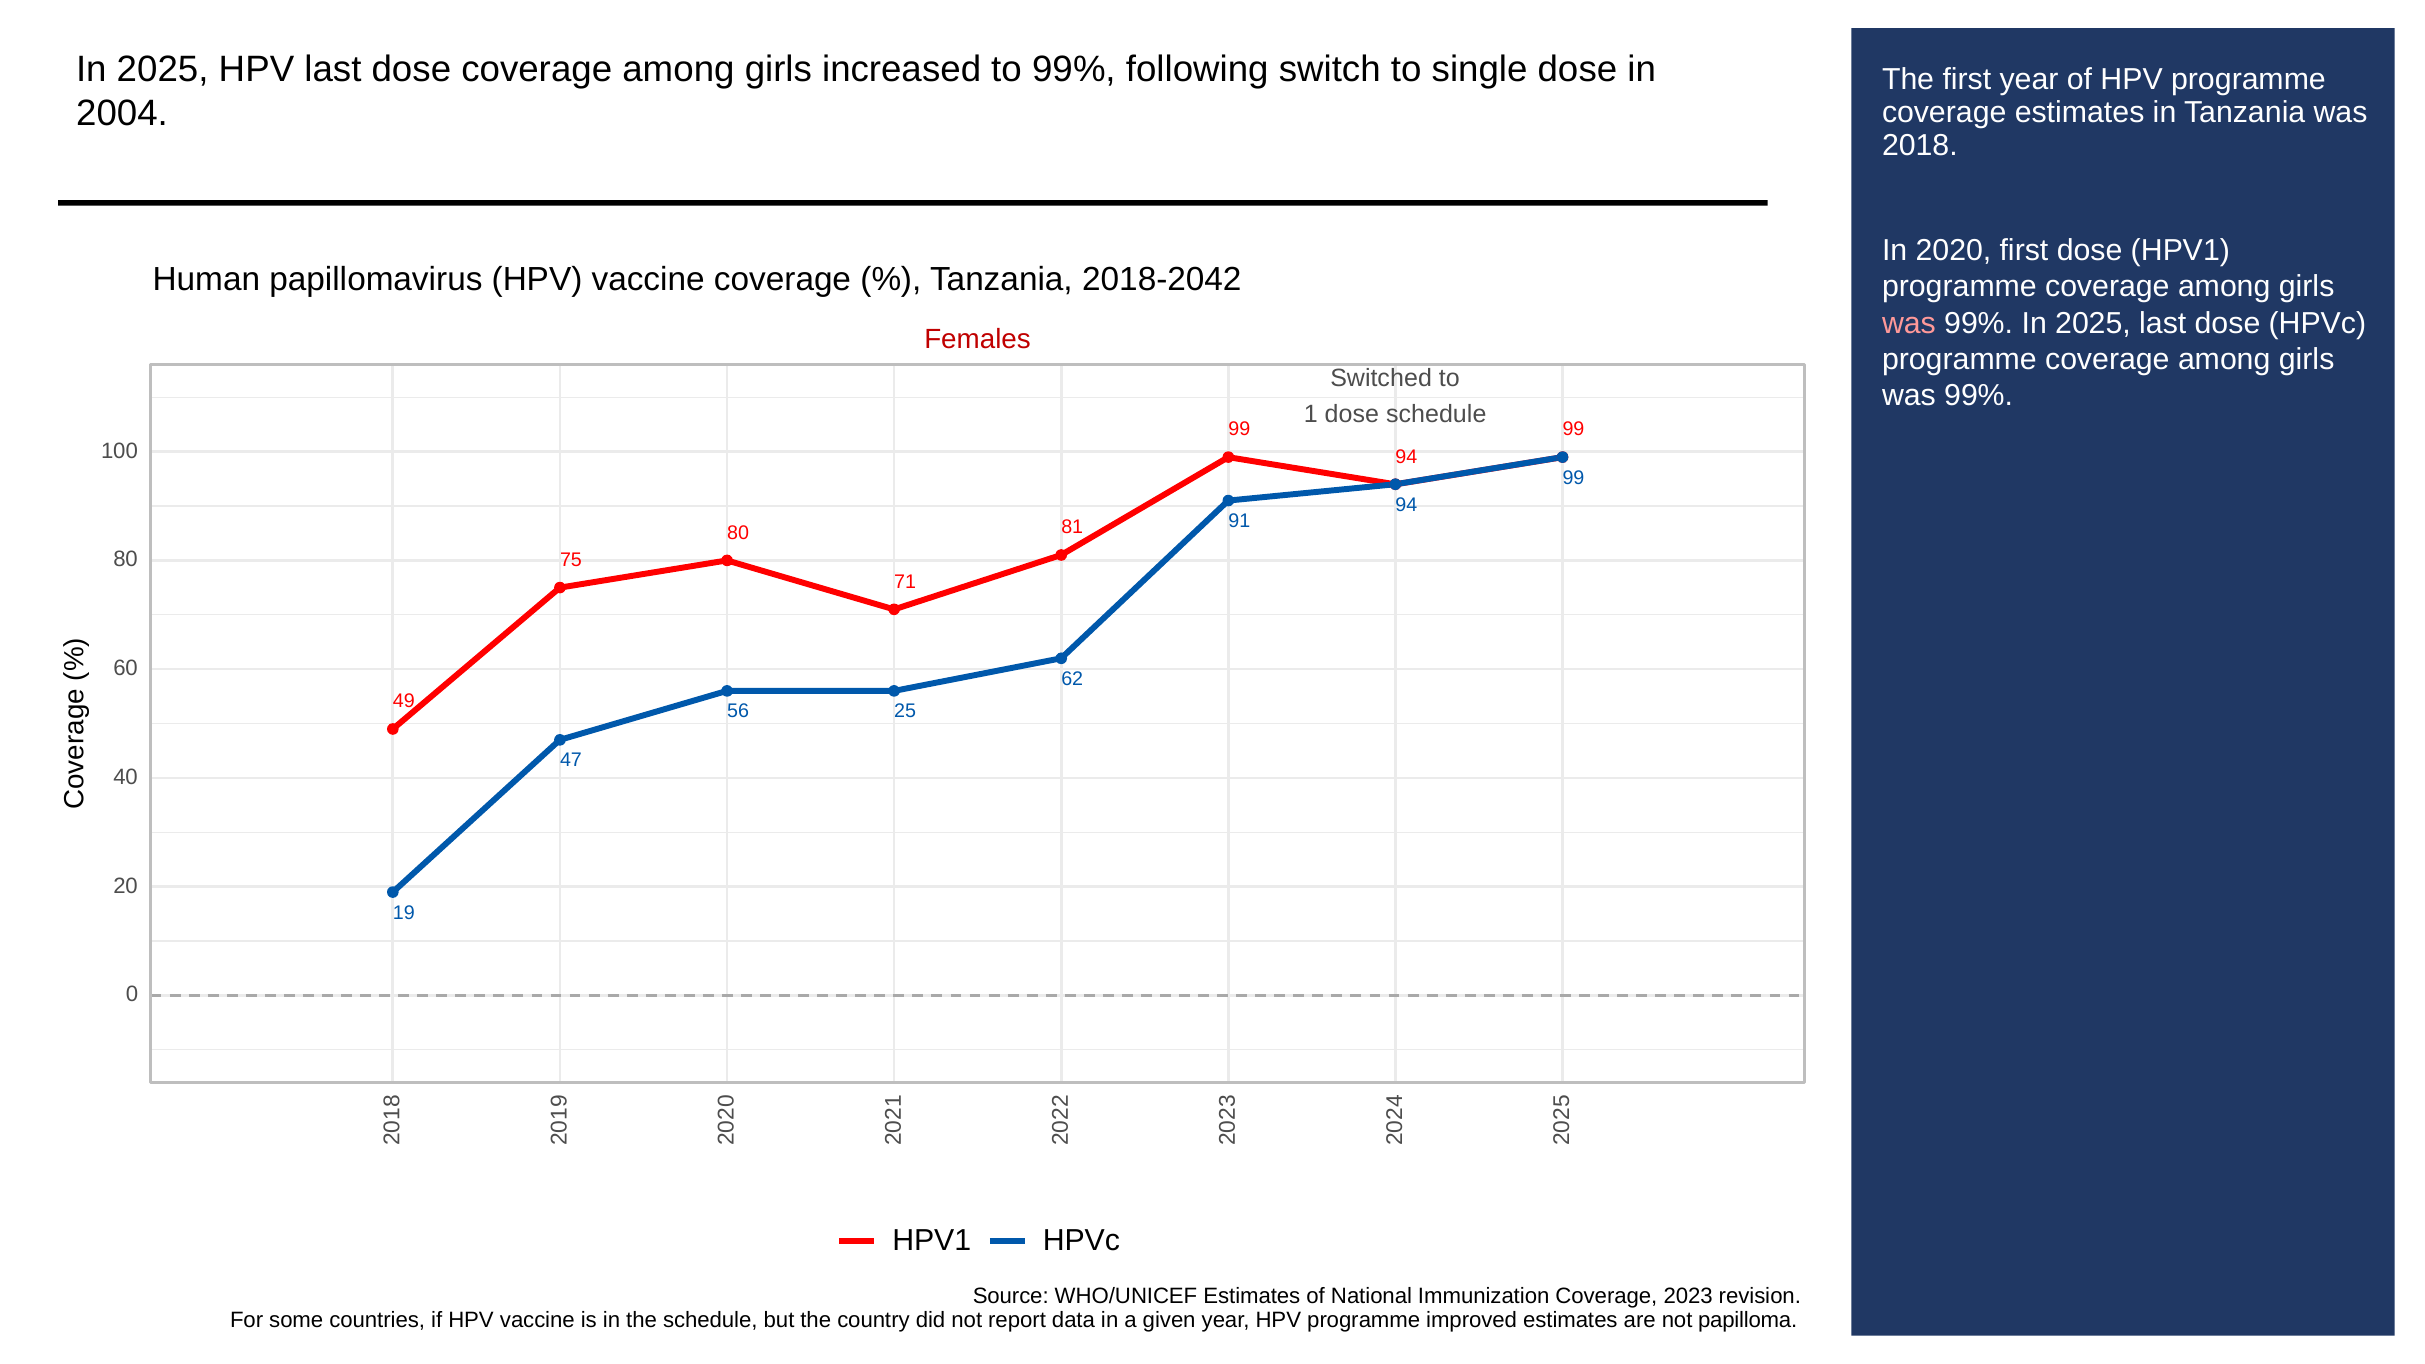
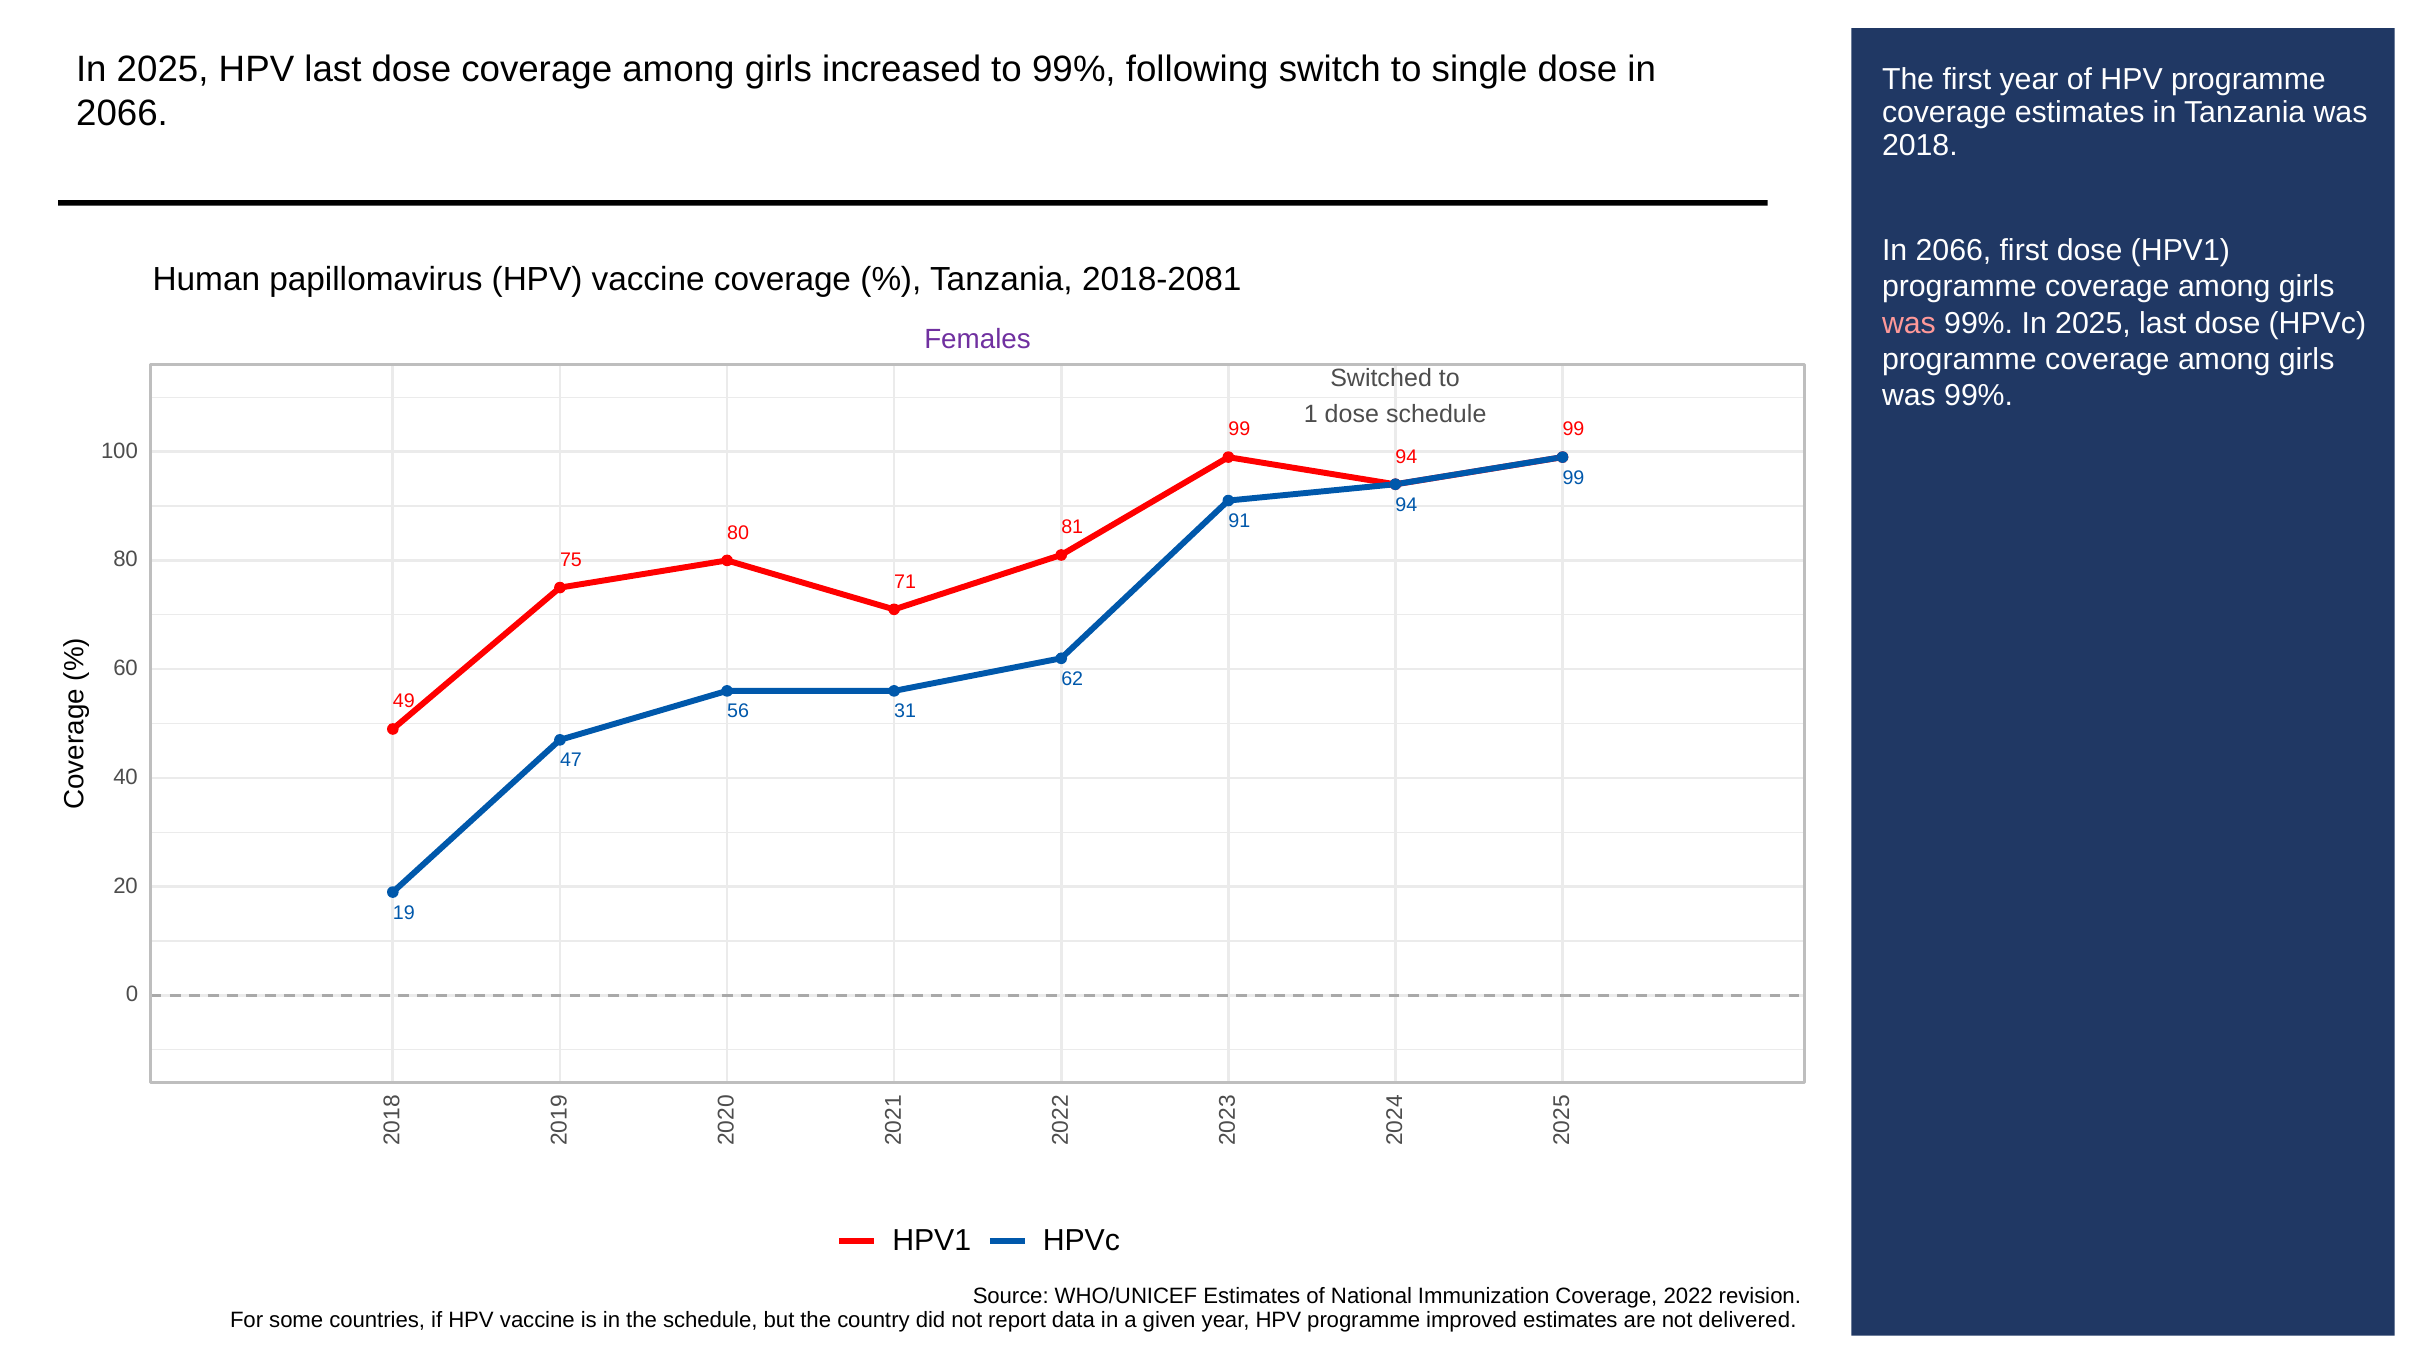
2004 at (122, 114): 2004 -> 2066
2020 at (1953, 250): 2020 -> 2066
2018-2042: 2018-2042 -> 2018-2081
Females colour: red -> purple
25: 25 -> 31
2023: 2023 -> 2022
papilloma: papilloma -> delivered
